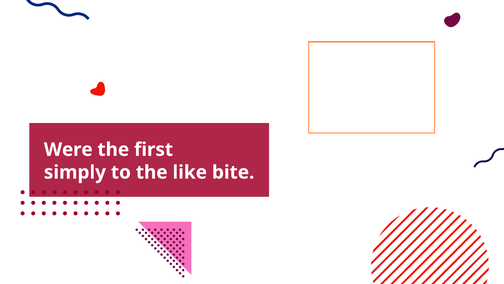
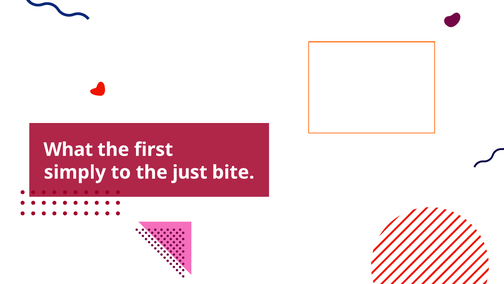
Were: Were -> What
like: like -> just
